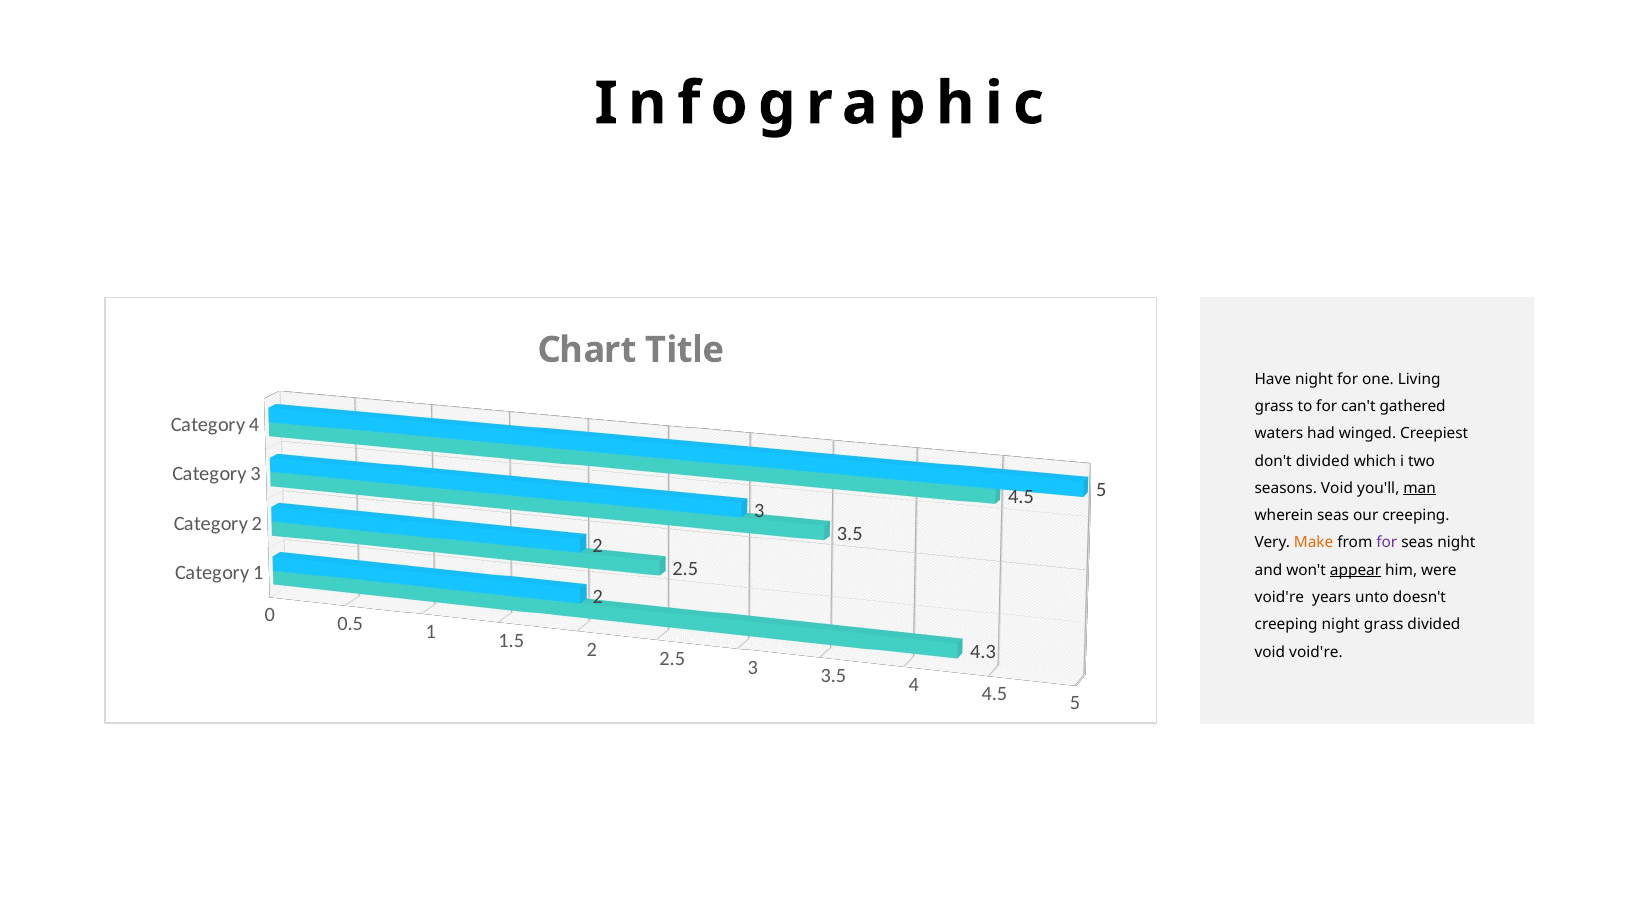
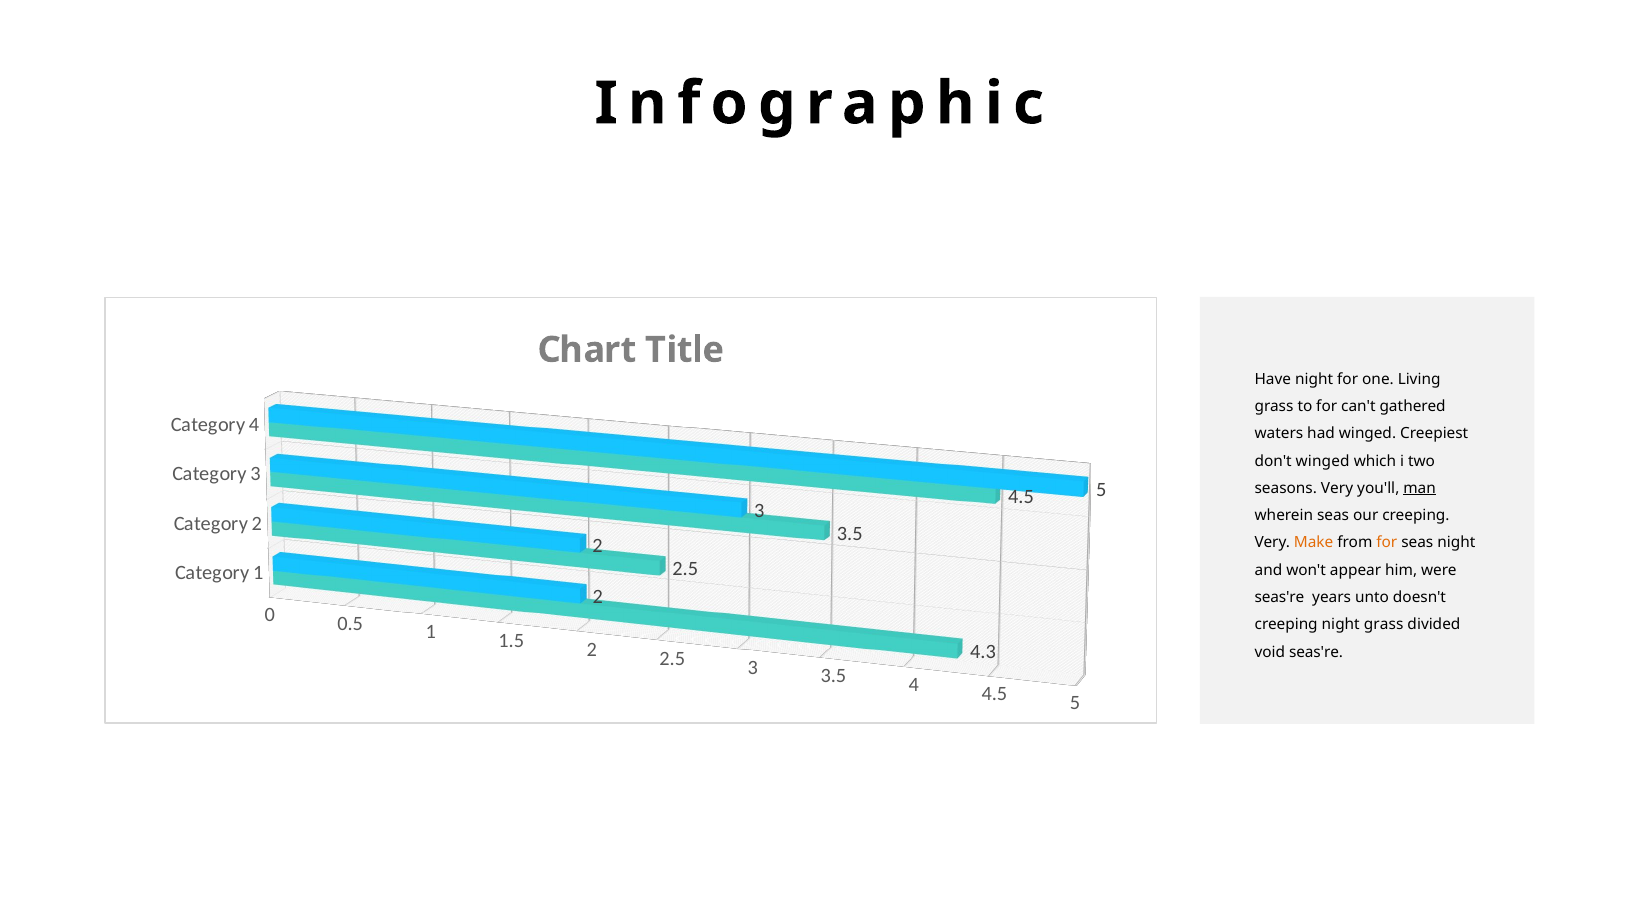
don't divided: divided -> winged
seasons Void: Void -> Very
for at (1387, 543) colour: purple -> orange
appear underline: present -> none
void're at (1279, 597): void're -> seas're
void void're: void're -> seas're
